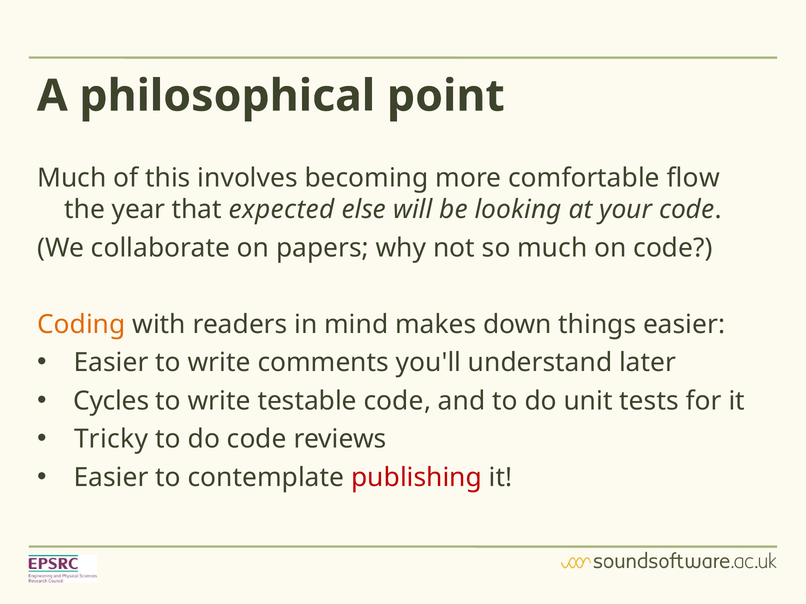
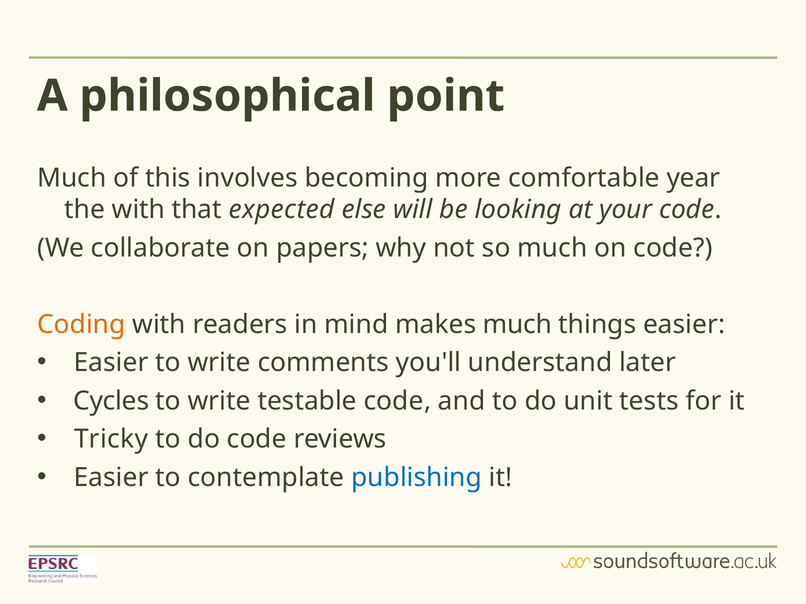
flow: flow -> year
the year: year -> with
makes down: down -> much
publishing colour: red -> blue
